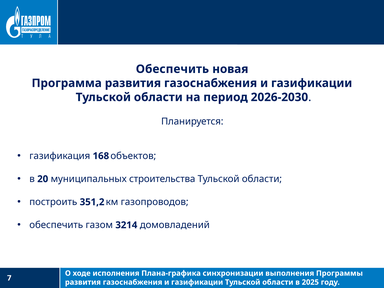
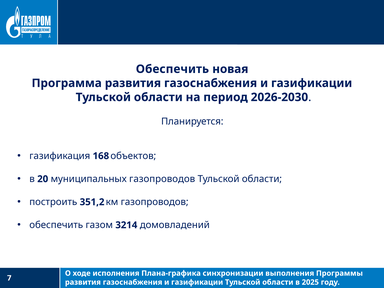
муниципальных строительства: строительства -> газопроводов
